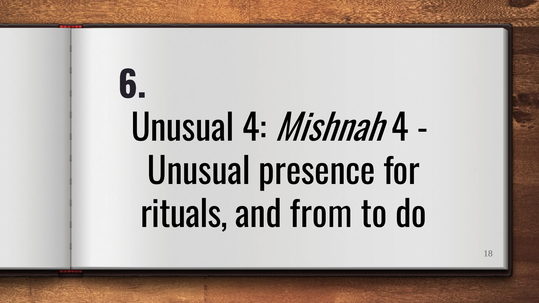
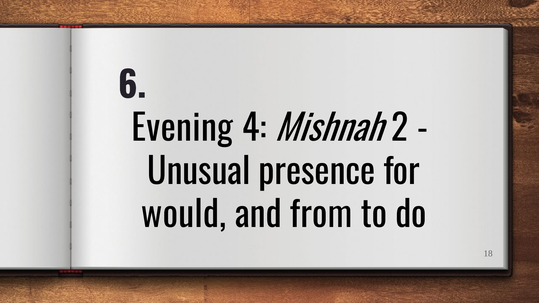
Unusual at (183, 129): Unusual -> Evening
Mishnah 4: 4 -> 2
rituals: rituals -> would
